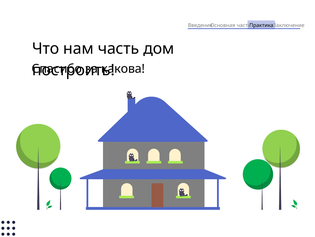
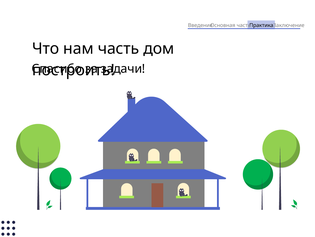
какова: какова -> задачи
